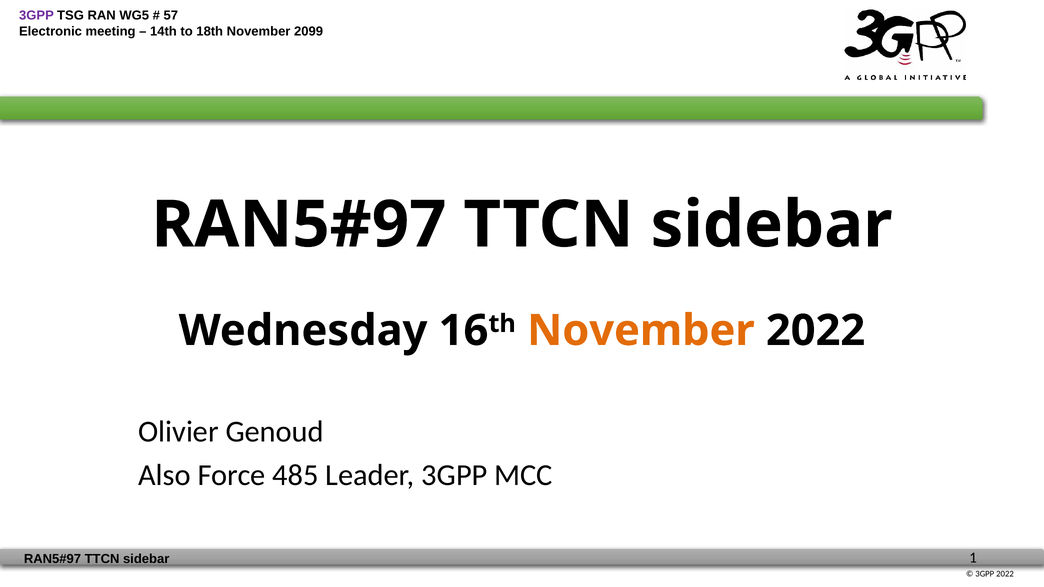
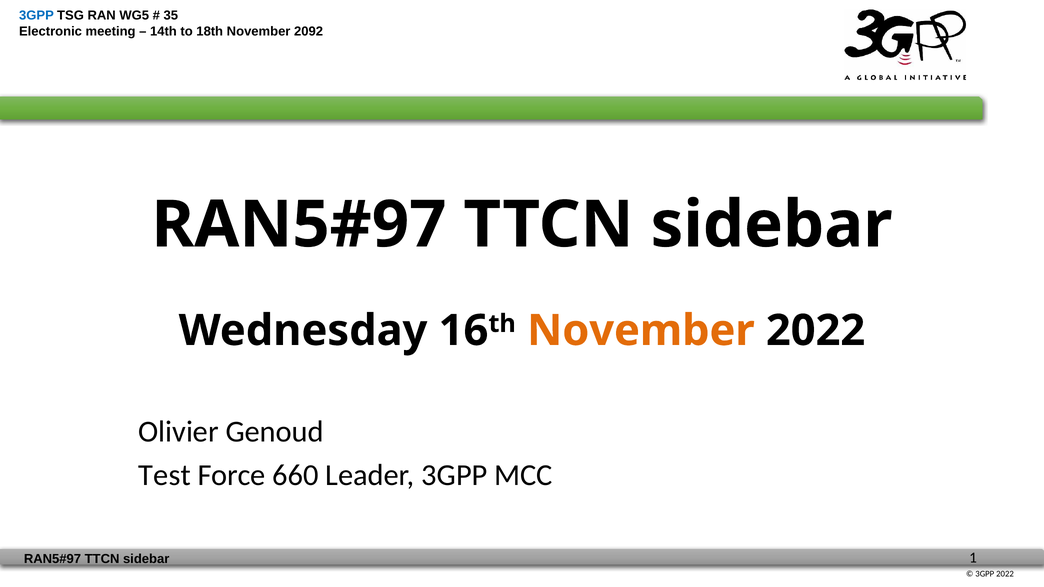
3GPP at (36, 16) colour: purple -> blue
57: 57 -> 35
2099: 2099 -> 2092
Also: Also -> Test
485: 485 -> 660
